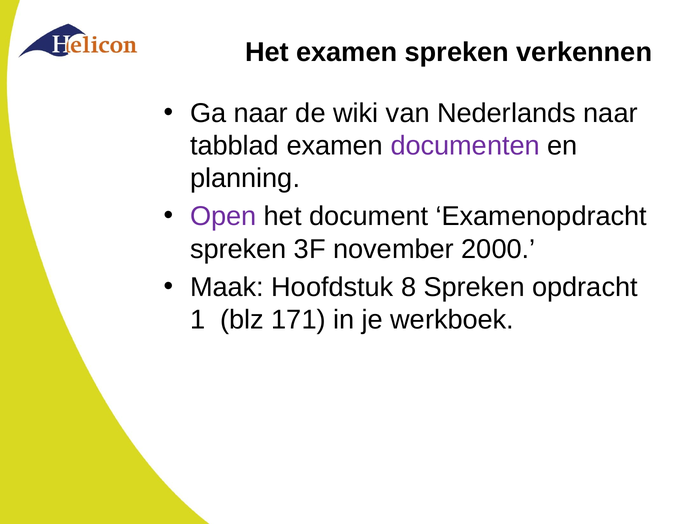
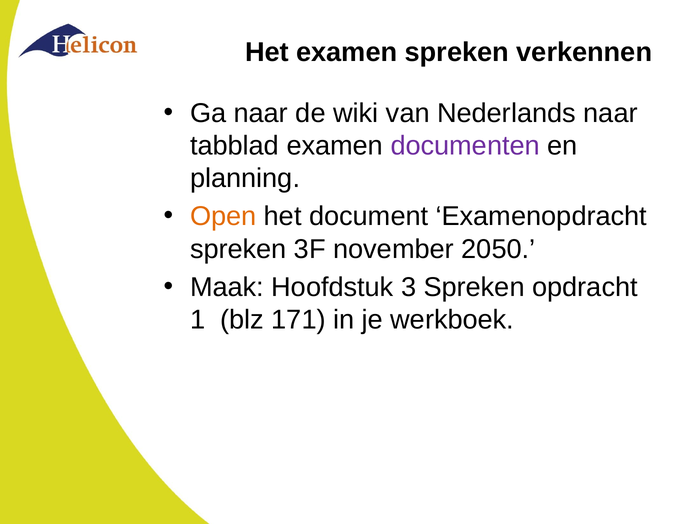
Open colour: purple -> orange
2000: 2000 -> 2050
8: 8 -> 3
